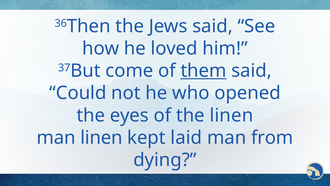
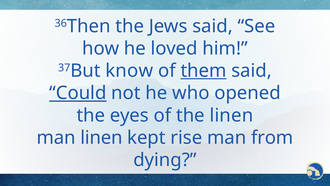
come: come -> know
Could underline: none -> present
laid: laid -> rise
